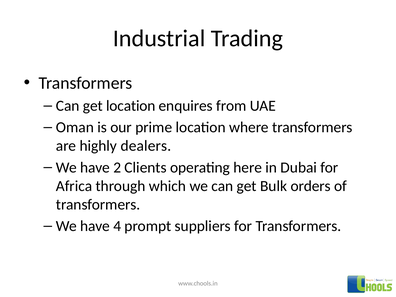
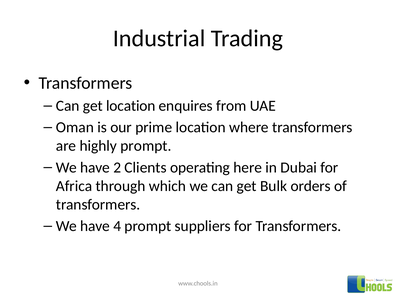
highly dealers: dealers -> prompt
